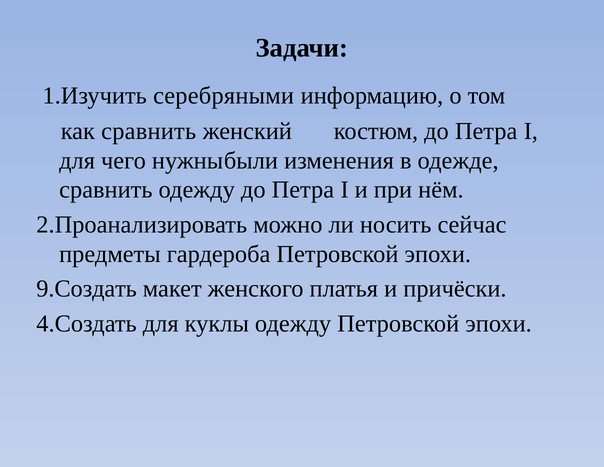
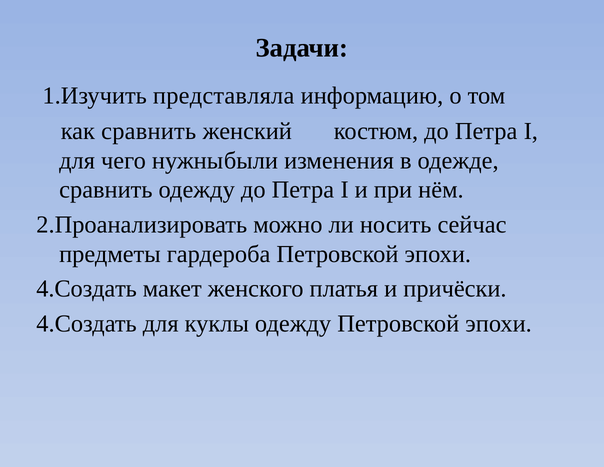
серебряными: серебряными -> представляла
9.Создать at (87, 289): 9.Создать -> 4.Создать
